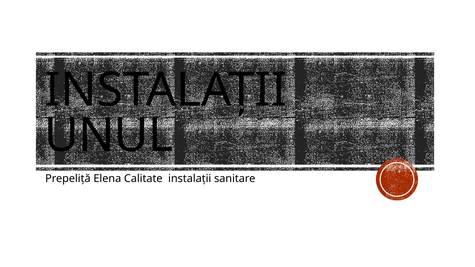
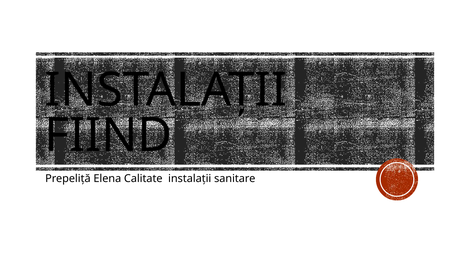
UNUL: UNUL -> FIIND
